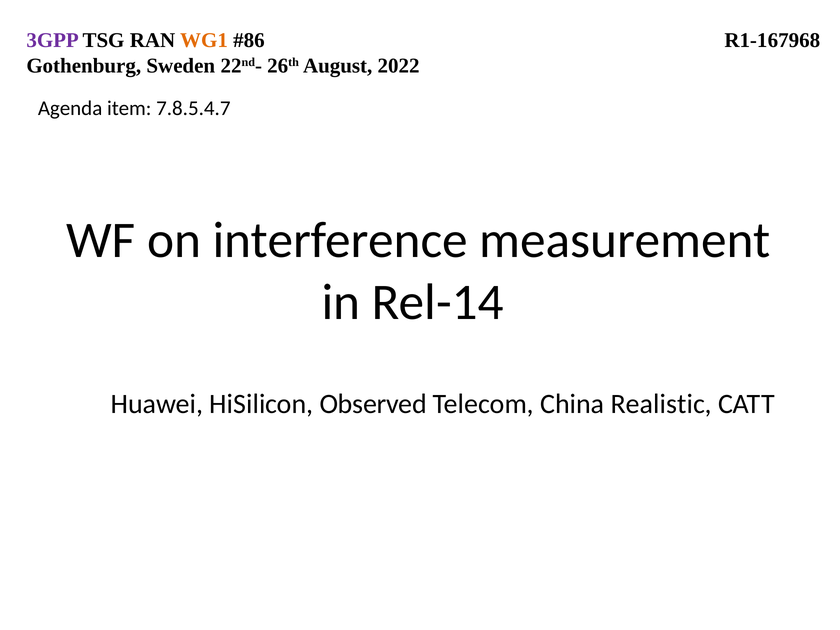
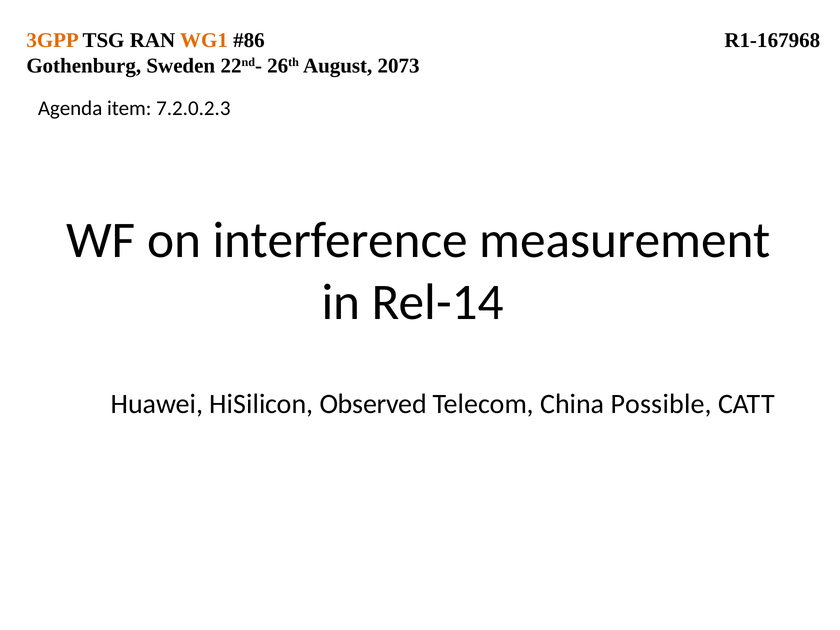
3GPP colour: purple -> orange
2022: 2022 -> 2073
7.8.5.4.7: 7.8.5.4.7 -> 7.2.0.2.3
Realistic: Realistic -> Possible
